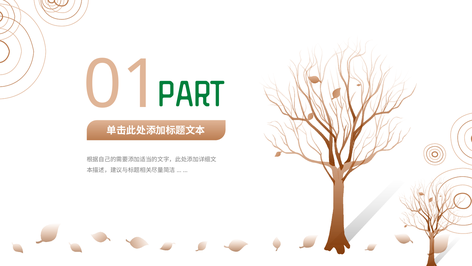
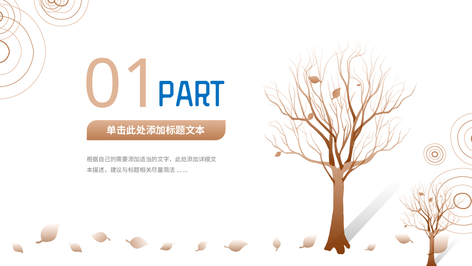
PART colour: green -> blue
